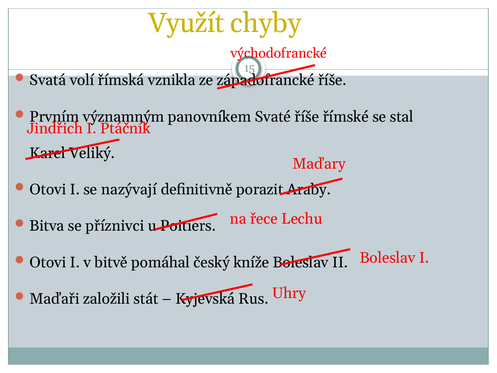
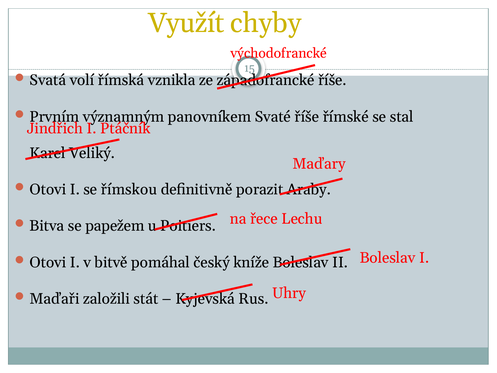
nazývají: nazývají -> římskou
příznivci: příznivci -> papežem
